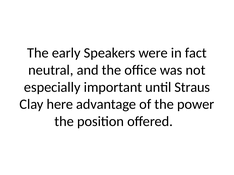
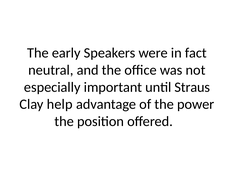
here: here -> help
